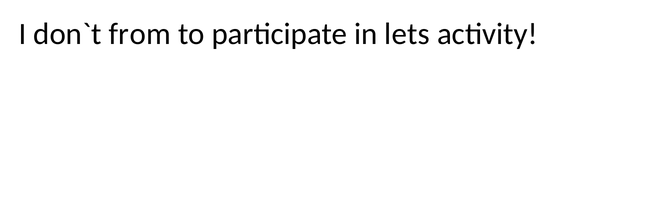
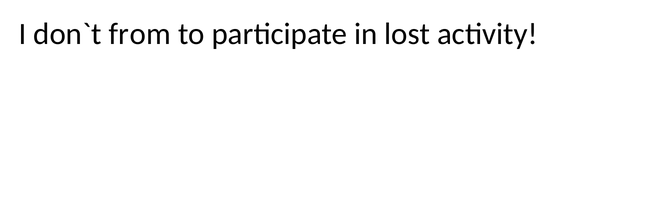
lets: lets -> lost
